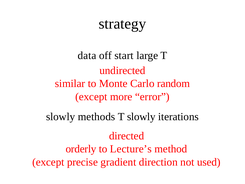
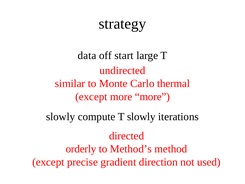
random: random -> thermal
more error: error -> more
methods: methods -> compute
Lecture’s: Lecture’s -> Method’s
